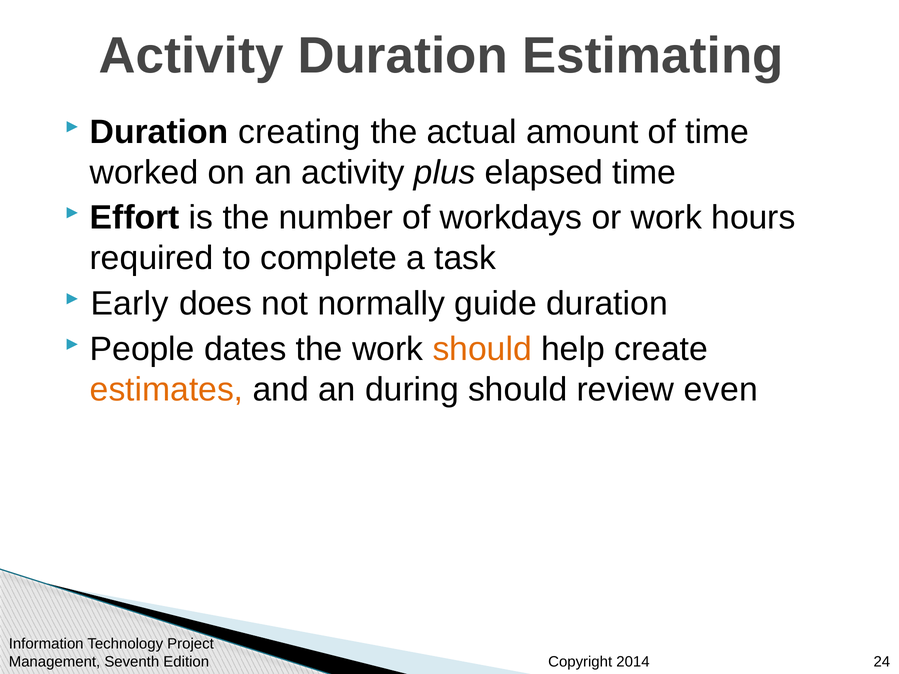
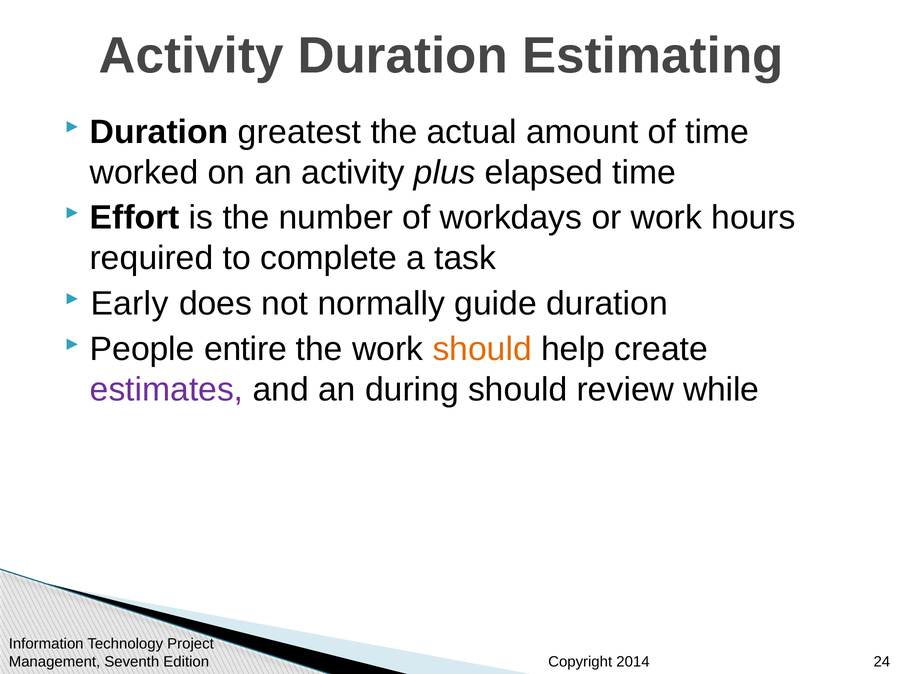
creating: creating -> greatest
dates: dates -> entire
estimates colour: orange -> purple
even: even -> while
